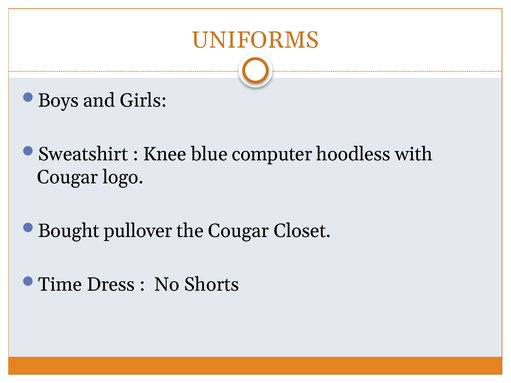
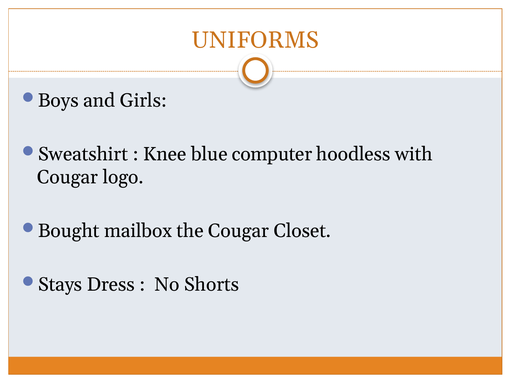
pullover: pullover -> mailbox
Time: Time -> Stays
